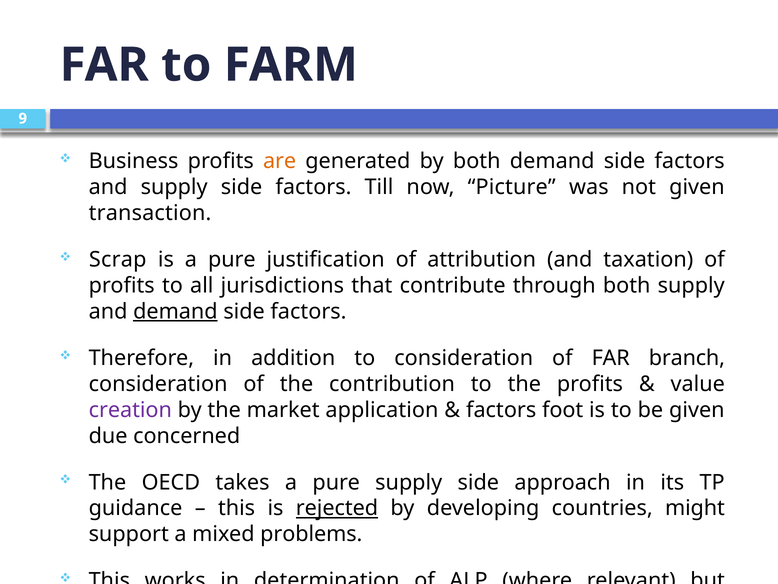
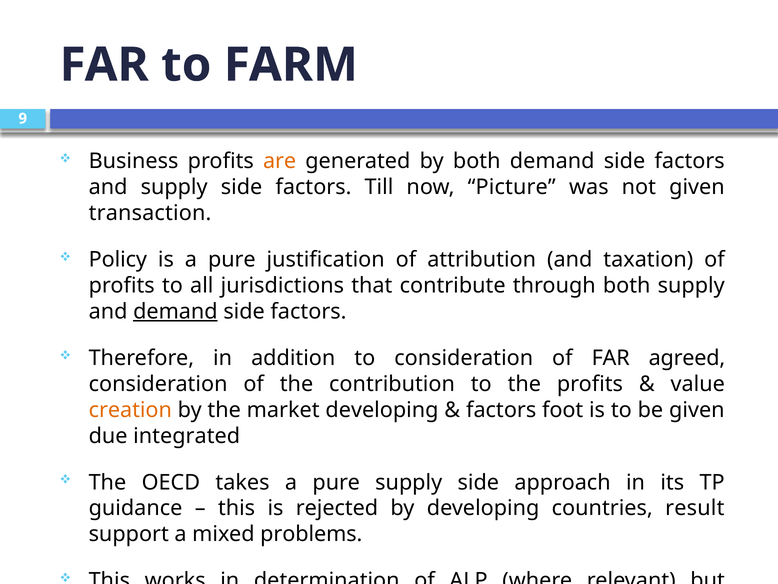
Scrap: Scrap -> Policy
branch: branch -> agreed
creation colour: purple -> orange
market application: application -> developing
concerned: concerned -> integrated
rejected underline: present -> none
might: might -> result
